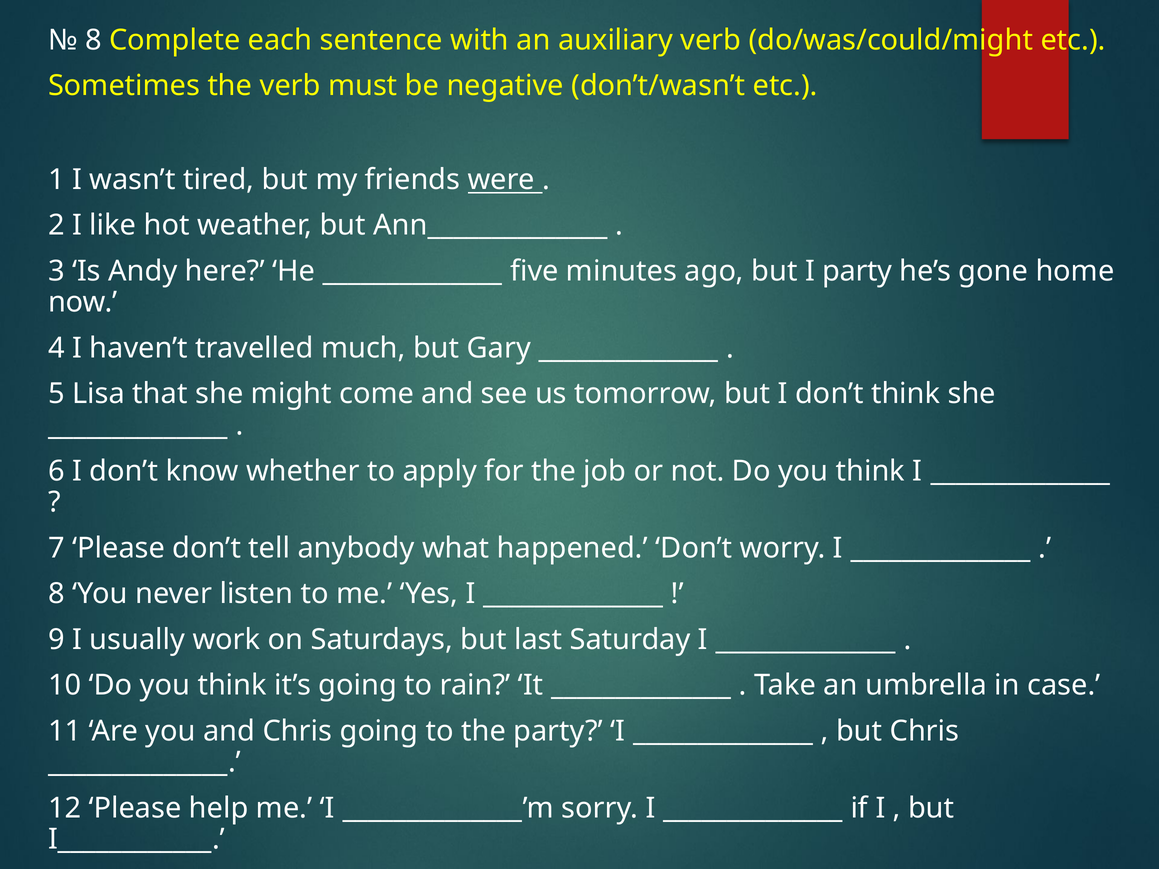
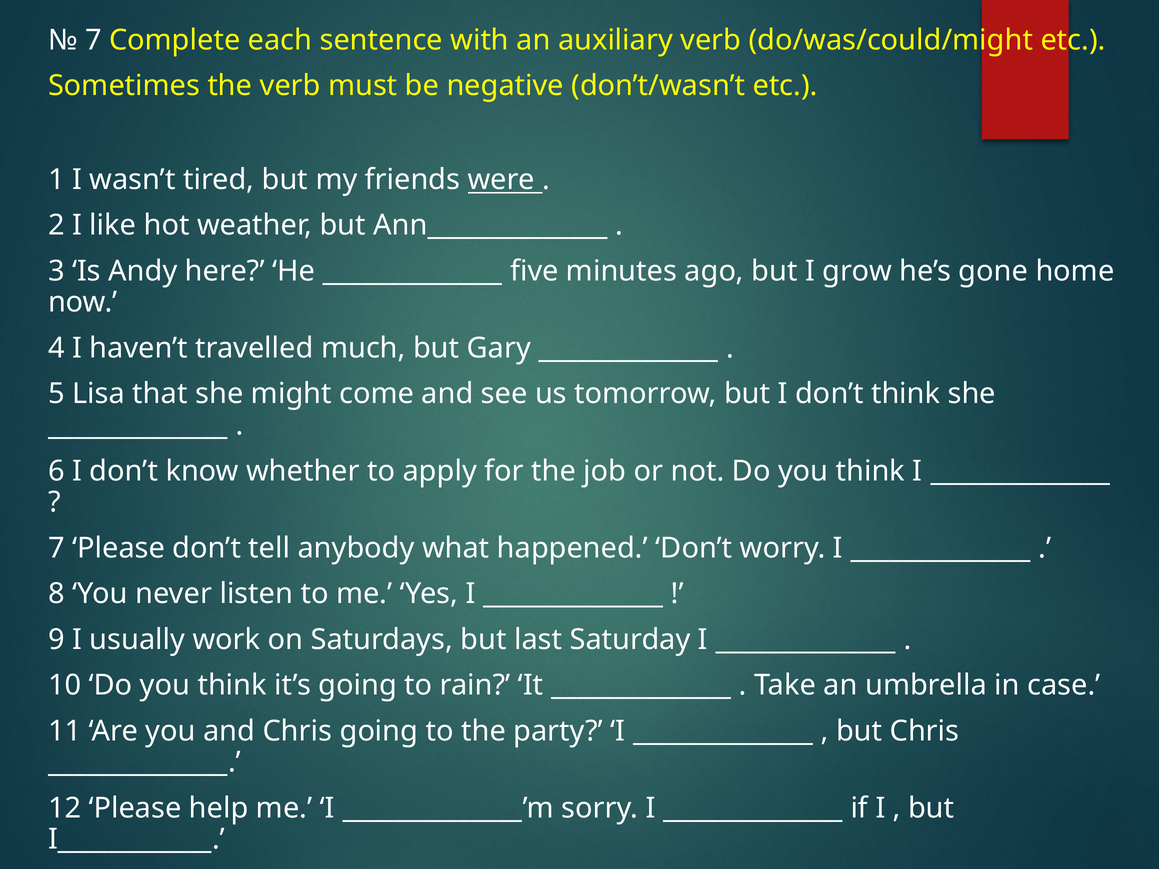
8 at (94, 40): 8 -> 7
I party: party -> grow
